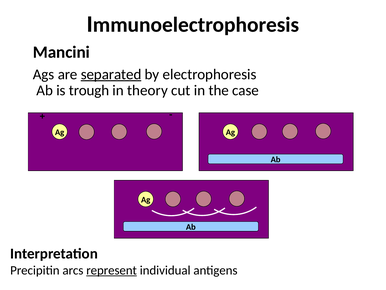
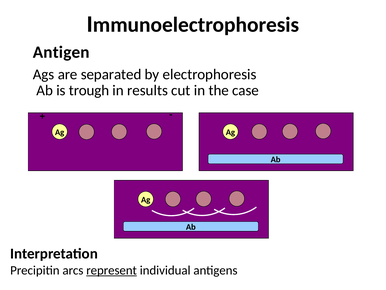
Mancini: Mancini -> Antigen
separated underline: present -> none
theory: theory -> results
